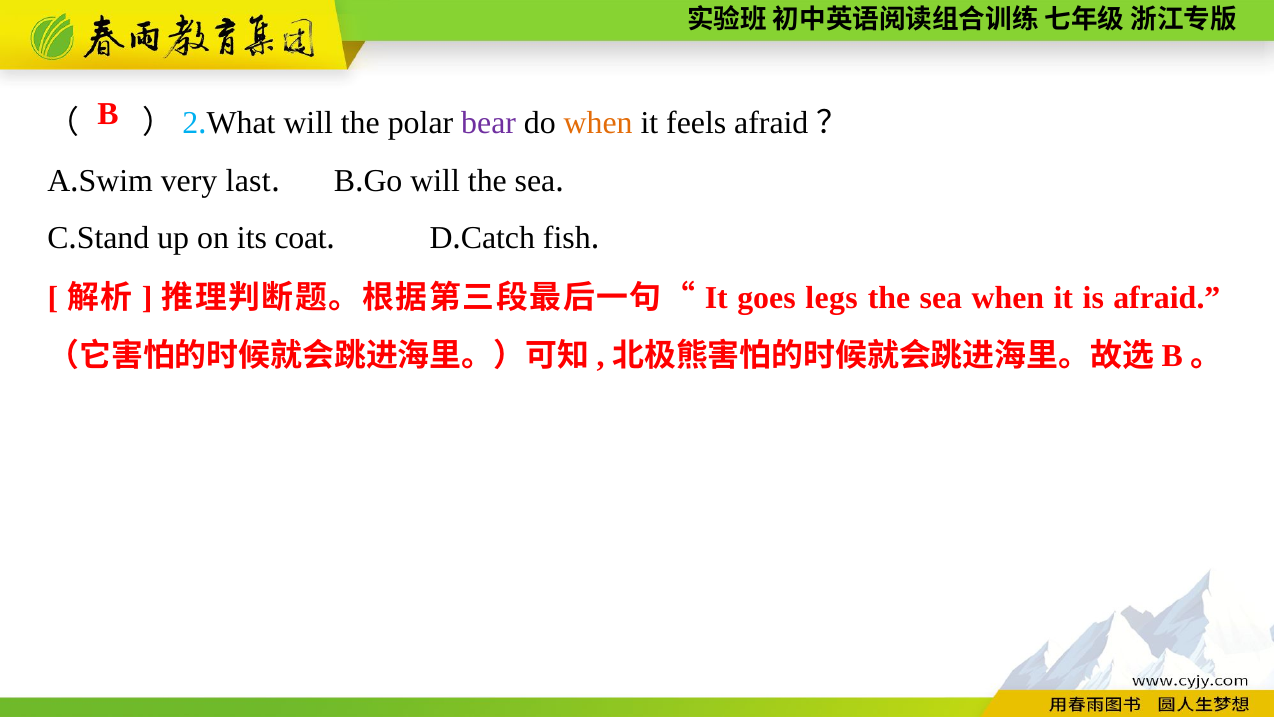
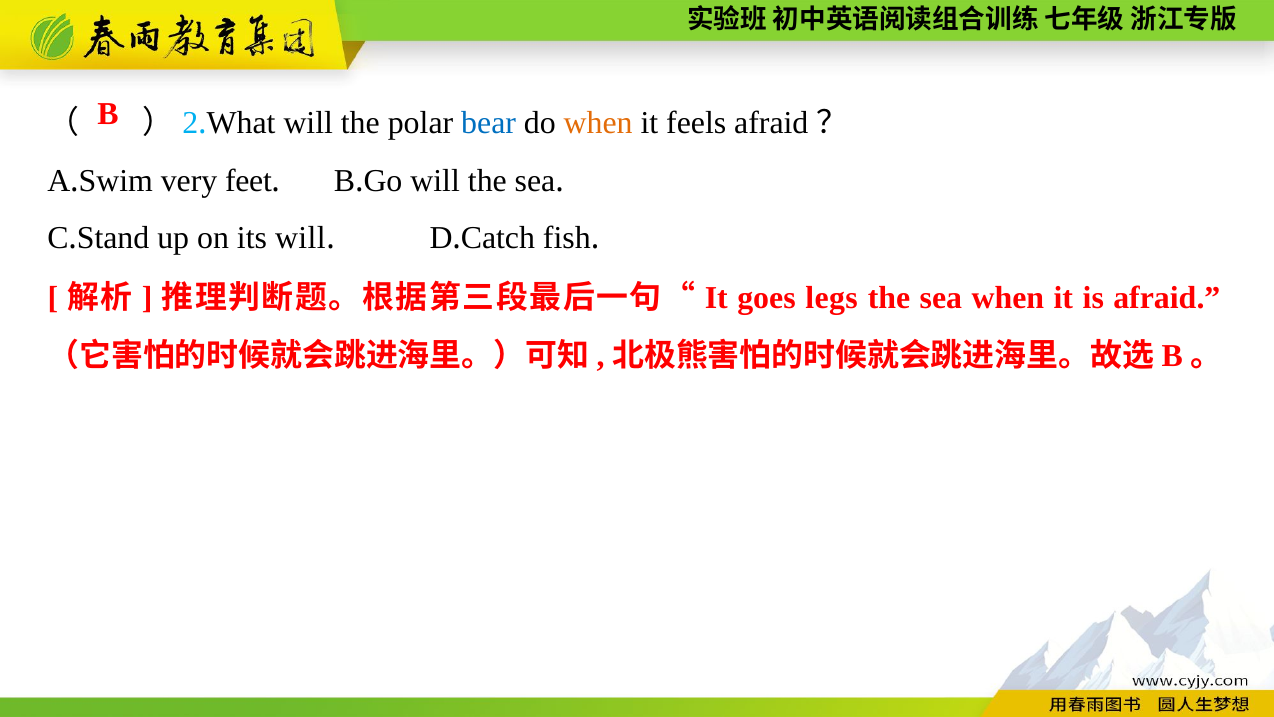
bear colour: purple -> blue
last: last -> feet
its coat: coat -> will
